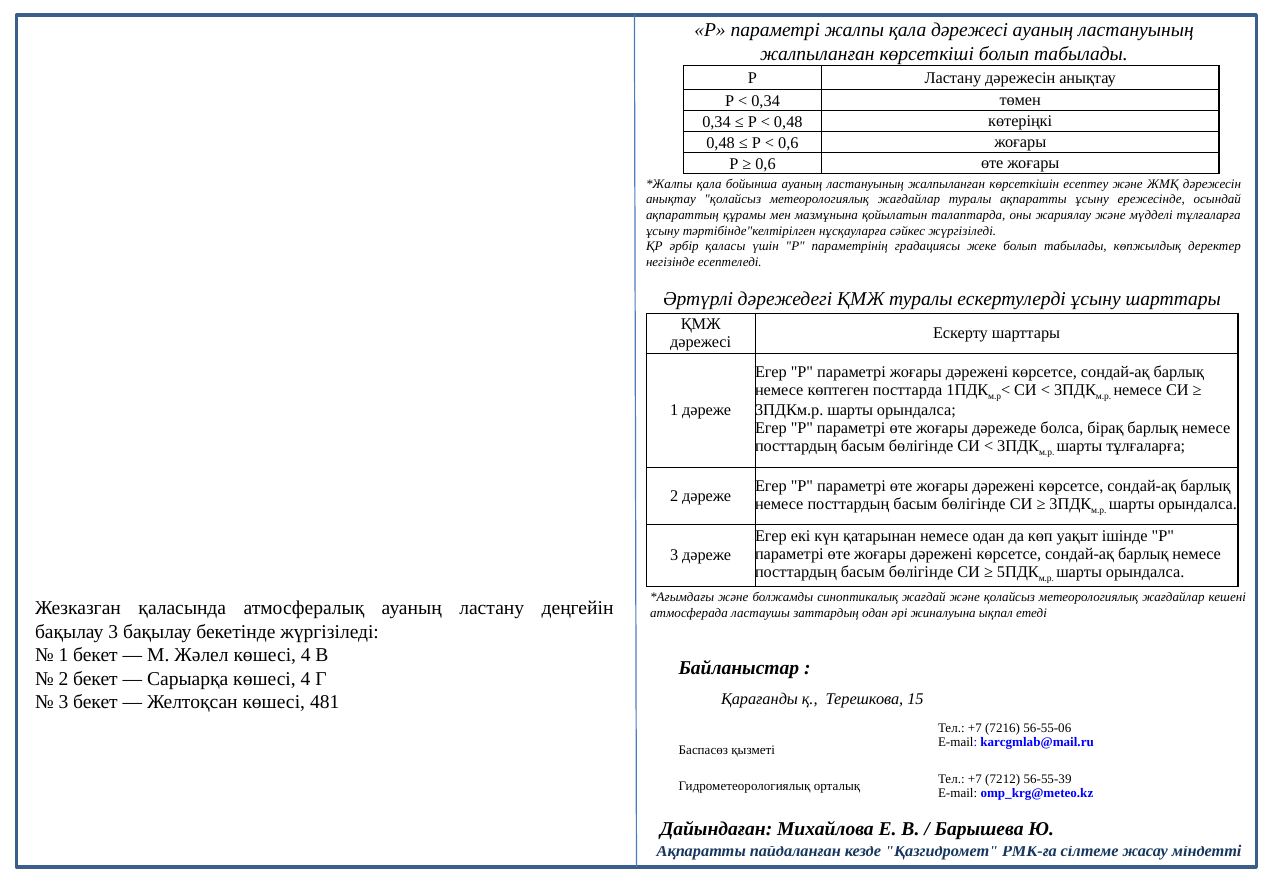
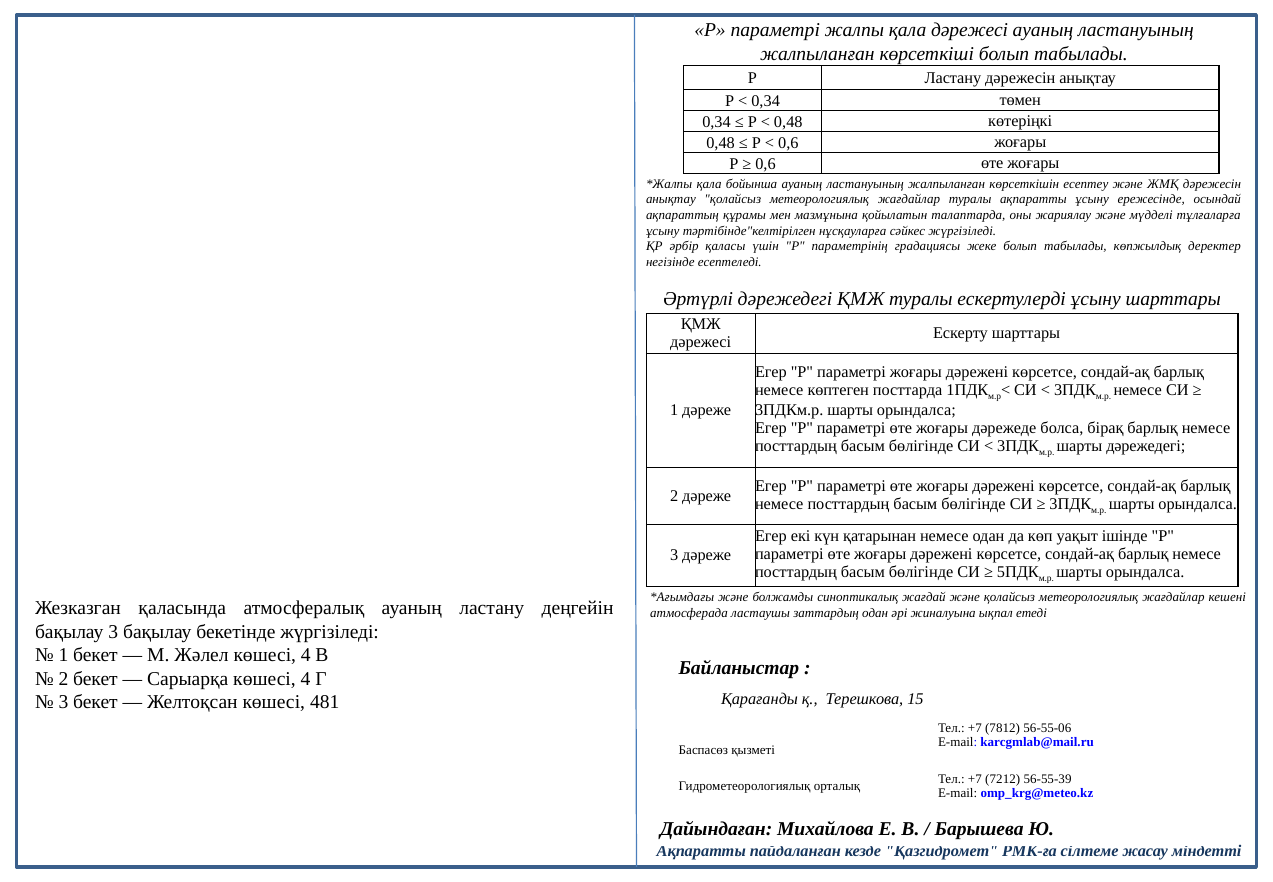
шарты тұлғаларға: тұлғаларға -> дәрежедегі
7216: 7216 -> 7812
